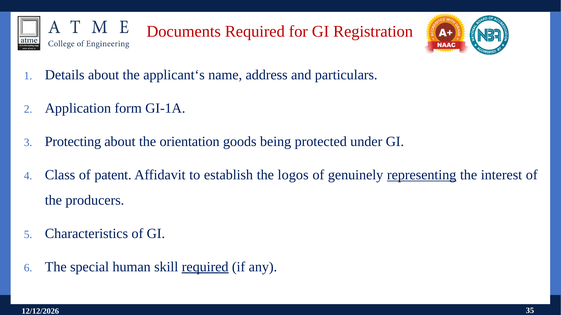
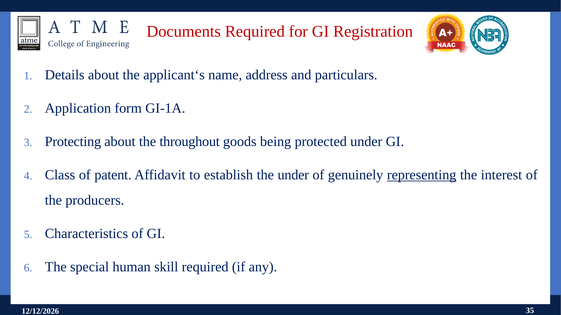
orientation: orientation -> throughout
the logos: logos -> under
required at (205, 267) underline: present -> none
